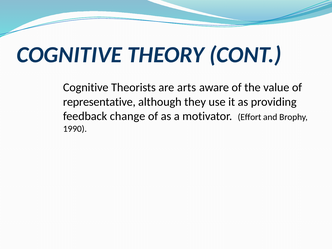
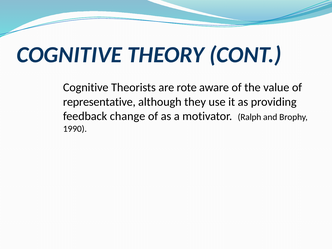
arts: arts -> rote
Effort: Effort -> Ralph
